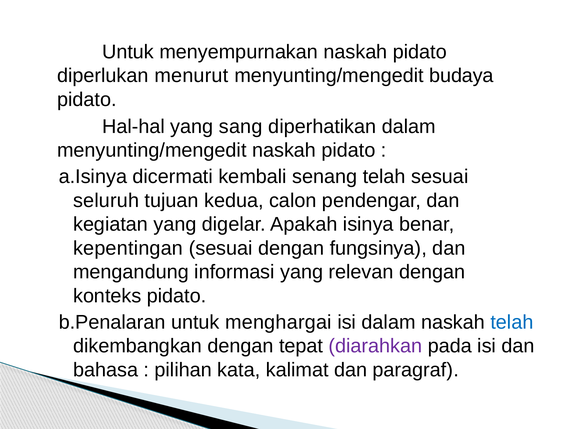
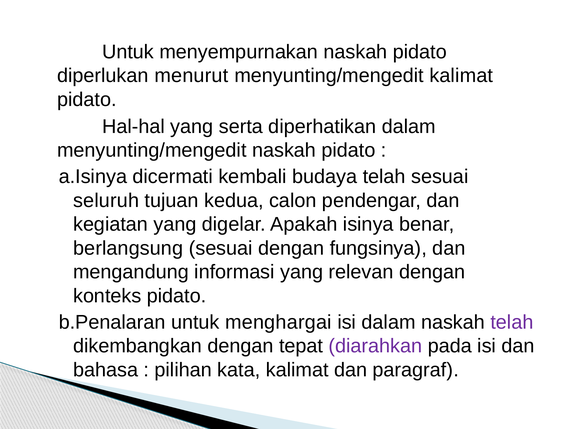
menyunting/mengedit budaya: budaya -> kalimat
sang: sang -> serta
senang: senang -> budaya
kepentingan: kepentingan -> berlangsung
telah at (512, 322) colour: blue -> purple
